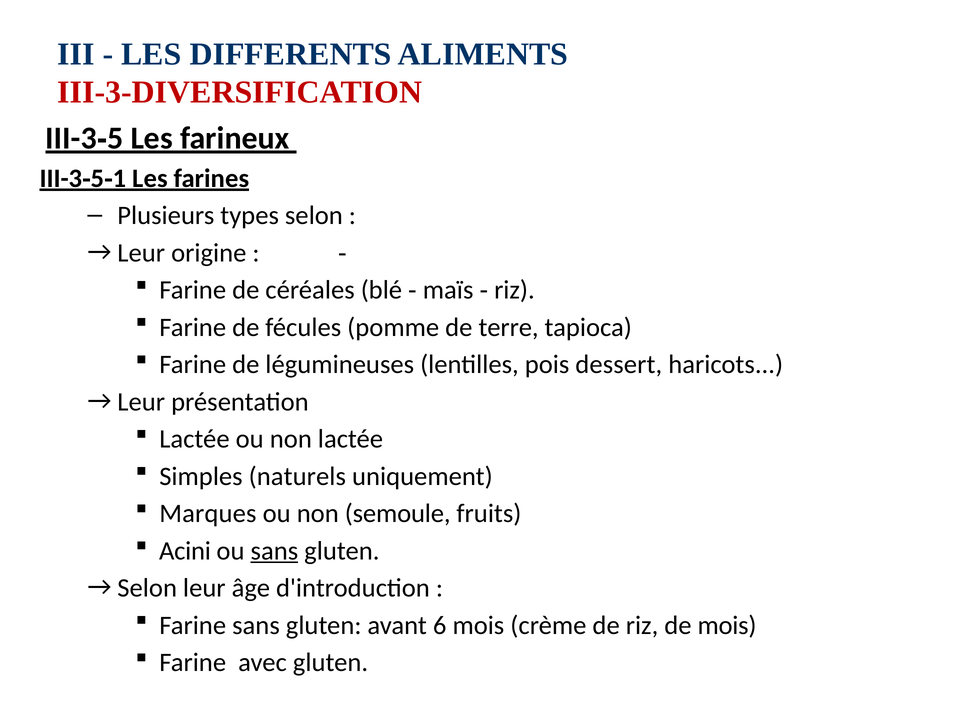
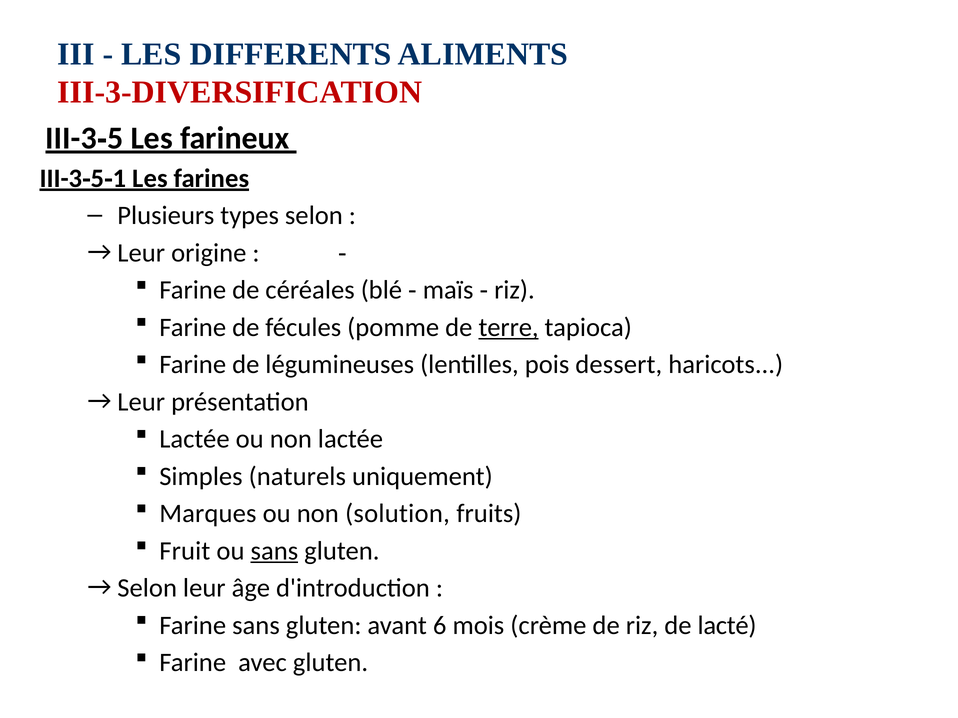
terre underline: none -> present
semoule: semoule -> solution
Acini: Acini -> Fruit
de mois: mois -> lacté
